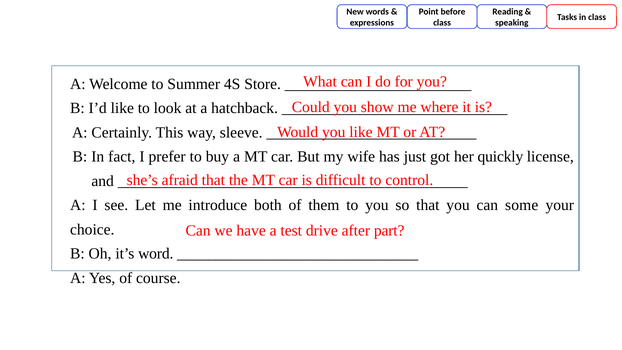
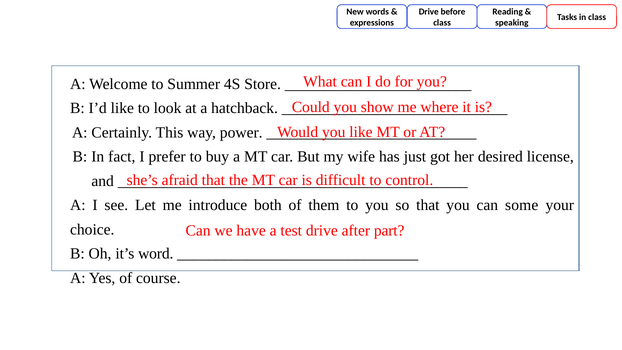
Point at (429, 12): Point -> Drive
sleeve: sleeve -> power
quickly: quickly -> desired
